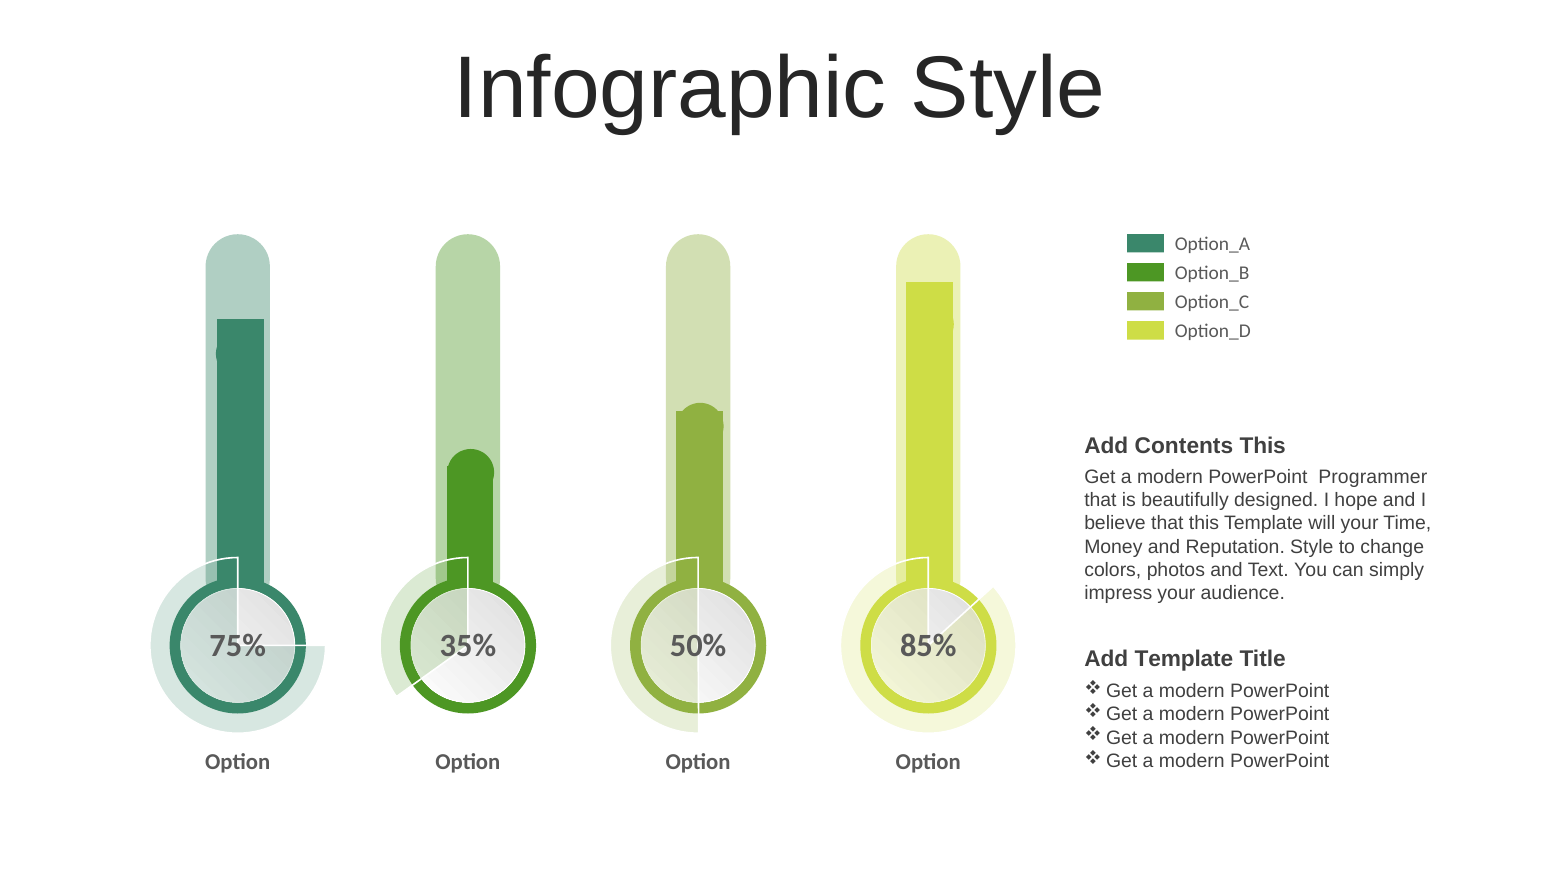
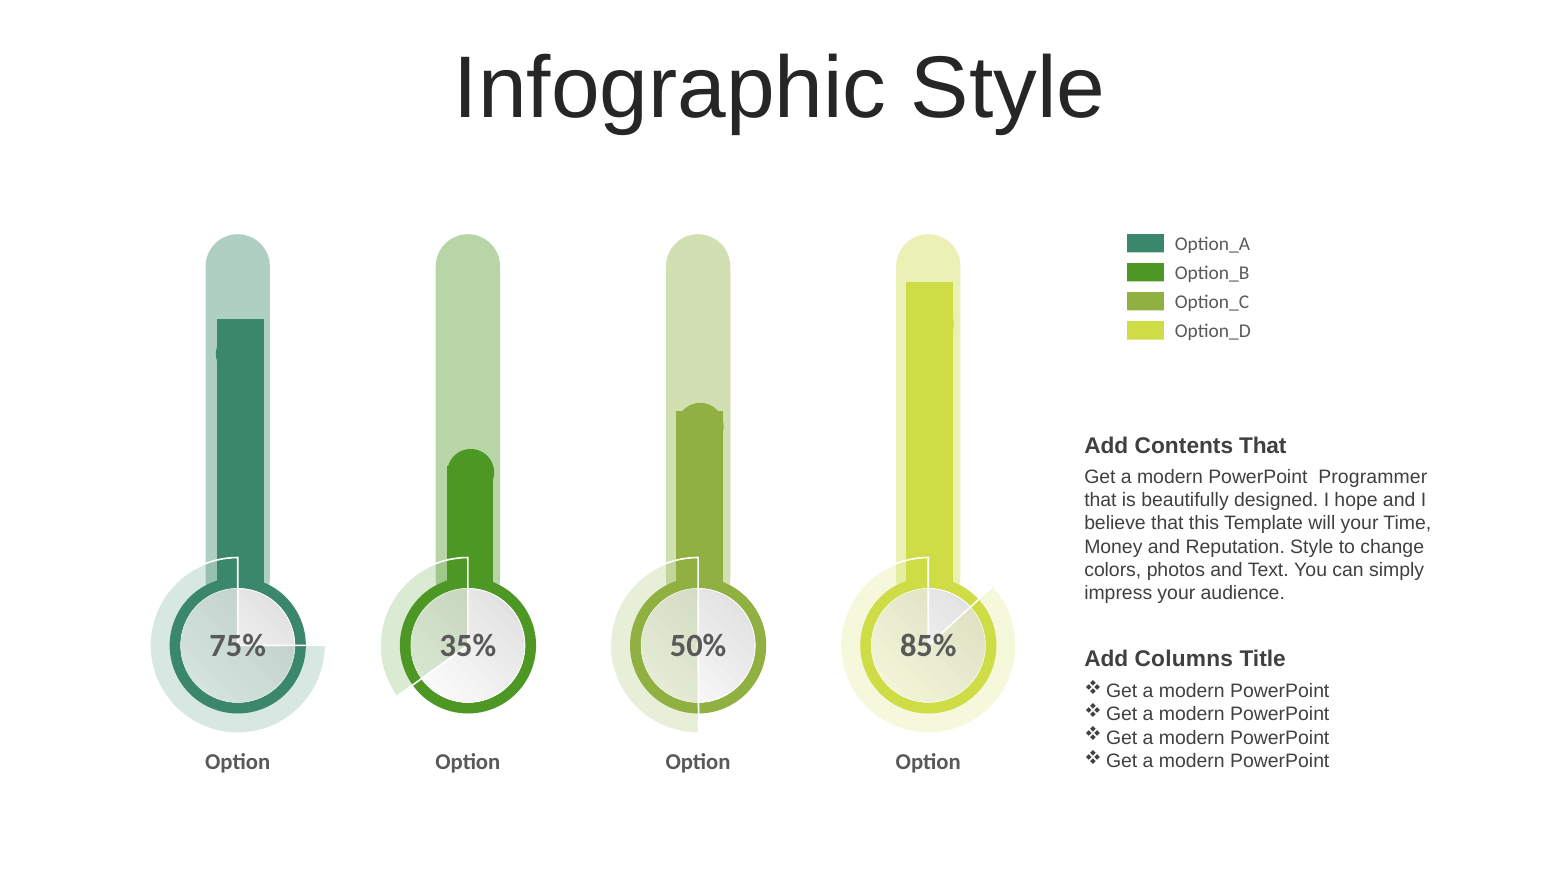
Contents This: This -> That
Add Template: Template -> Columns
